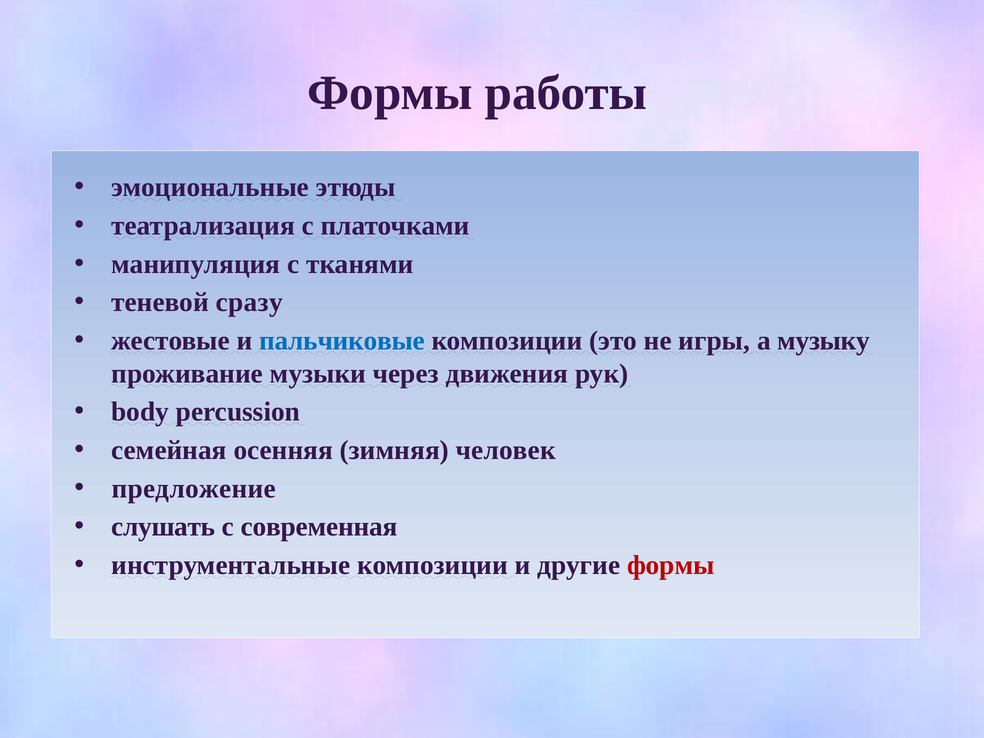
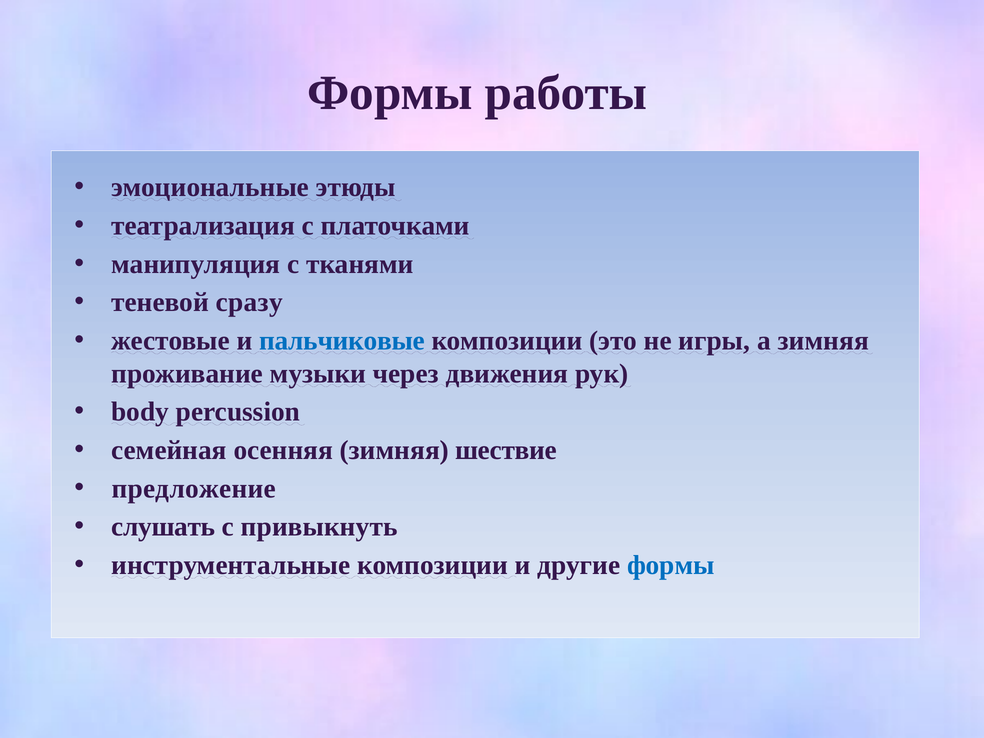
а музыку: музыку -> зимняя
человек: человек -> шествие
современная: современная -> привыкнуть
формы at (671, 565) colour: red -> blue
